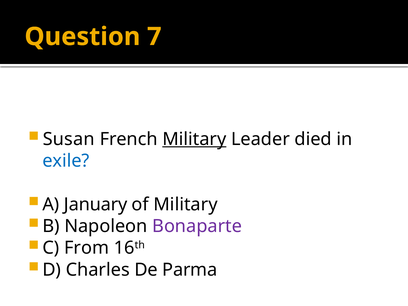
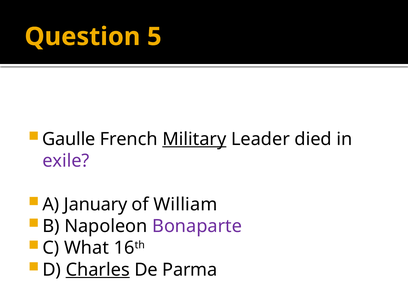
7: 7 -> 5
Susan: Susan -> Gaulle
exile colour: blue -> purple
of Military: Military -> William
From: From -> What
Charles underline: none -> present
